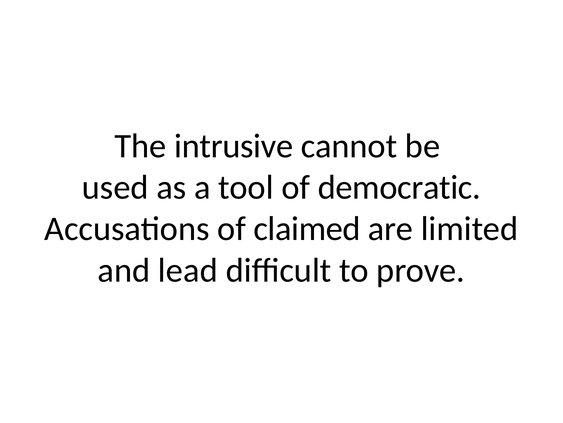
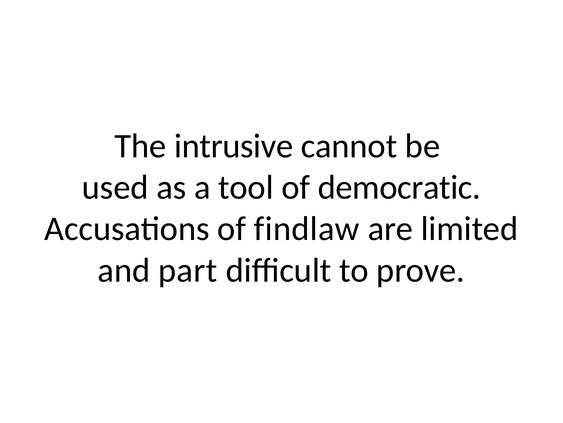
claimed: claimed -> findlaw
lead: lead -> part
